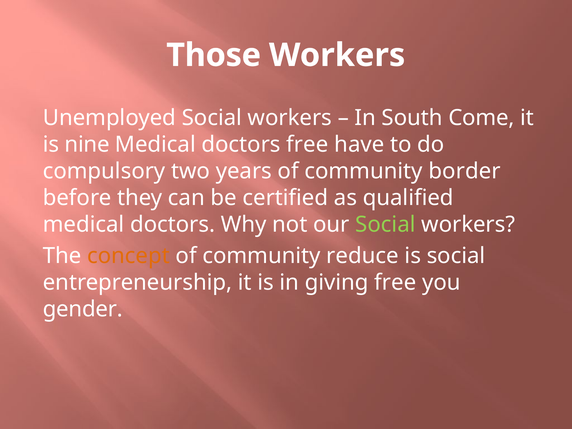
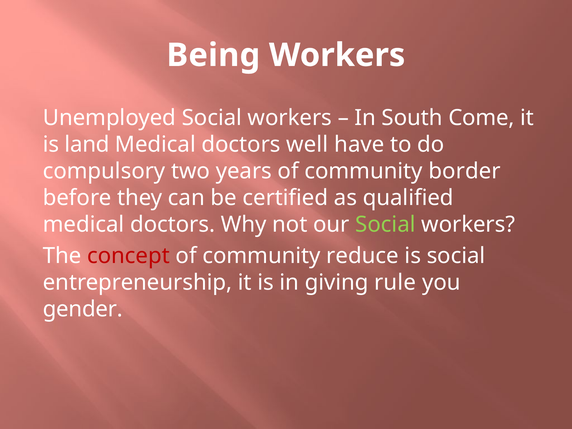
Those: Those -> Being
nine: nine -> land
doctors free: free -> well
concept colour: orange -> red
giving free: free -> rule
